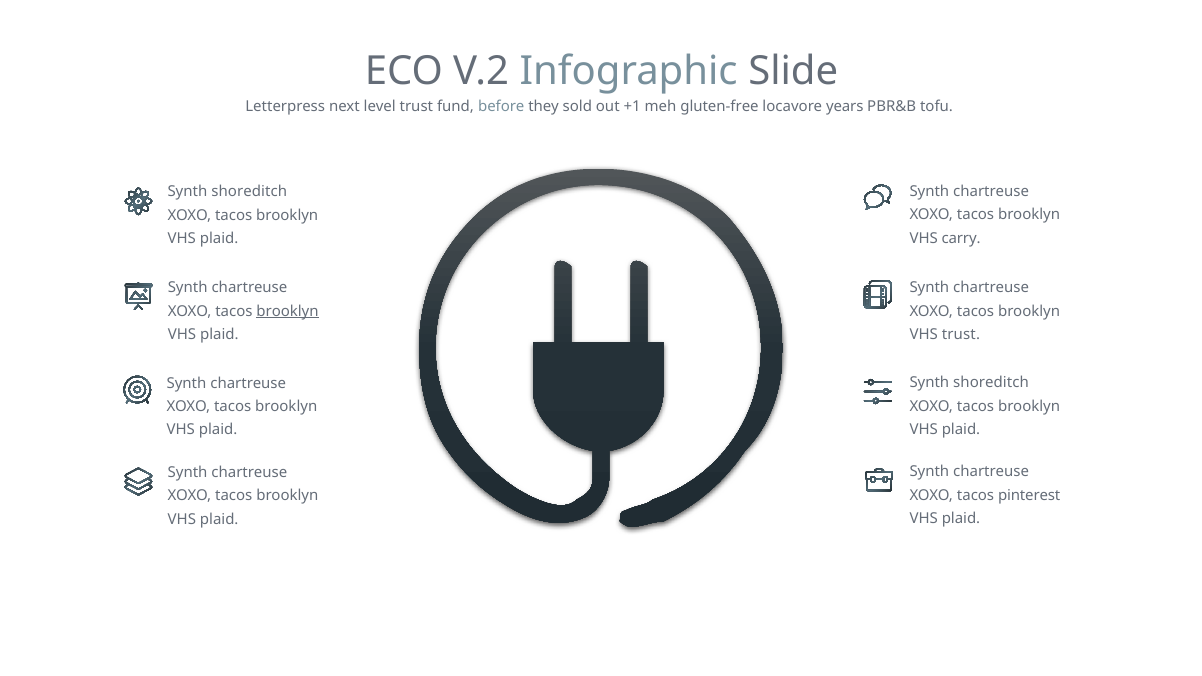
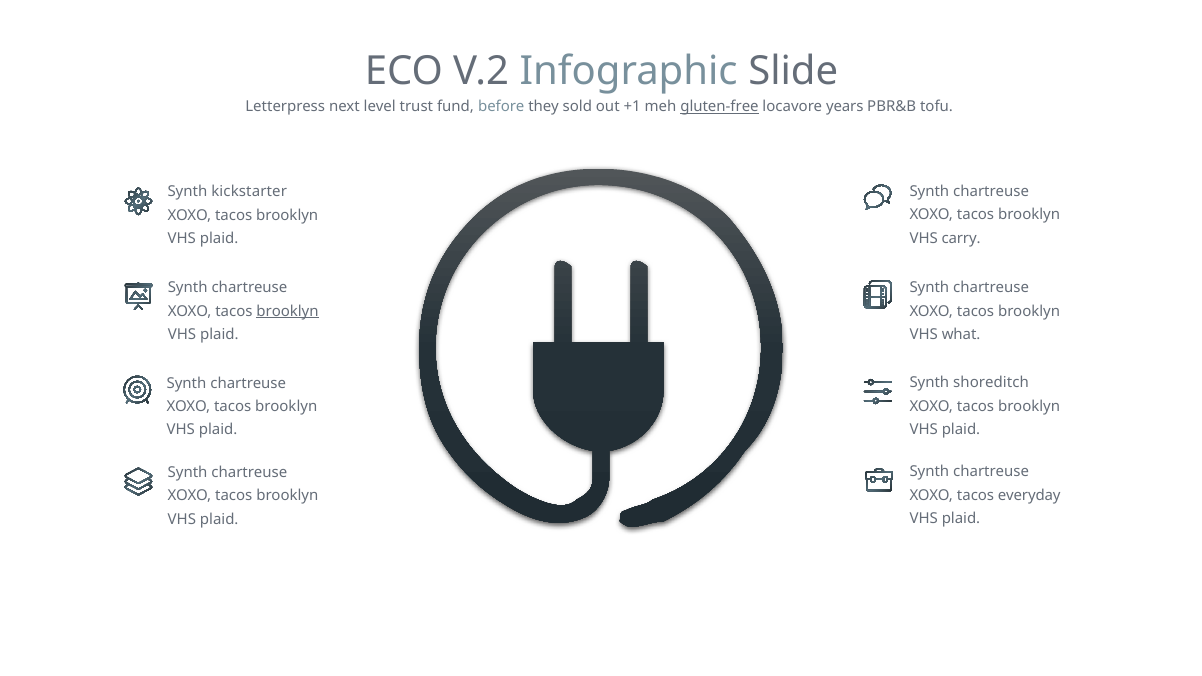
gluten-free underline: none -> present
shoreditch at (249, 192): shoreditch -> kickstarter
VHS trust: trust -> what
pinterest: pinterest -> everyday
